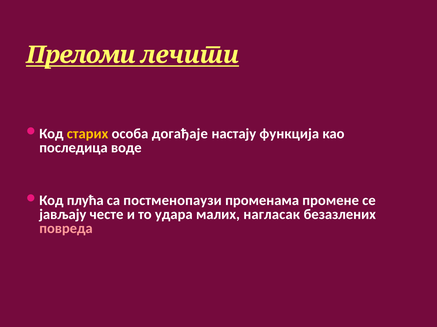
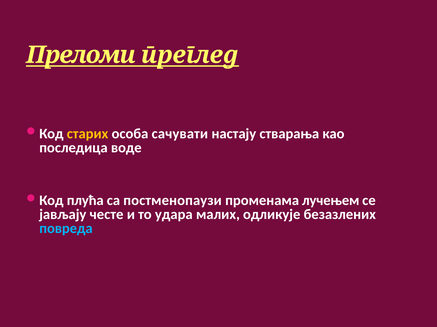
лечити: лечити -> преглед
догађаје: догађаје -> сачувати
функција: функција -> стварања
промене: промене -> лучењем
нагласак: нагласак -> одликује
повреда colour: pink -> light blue
